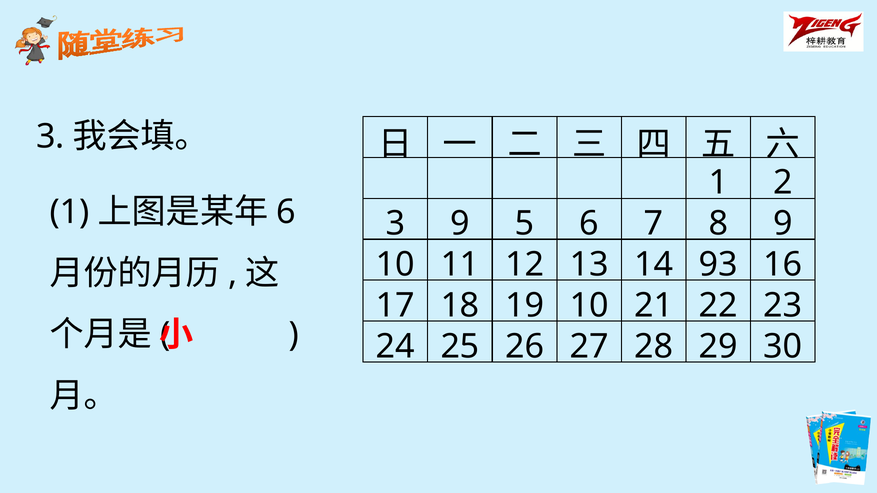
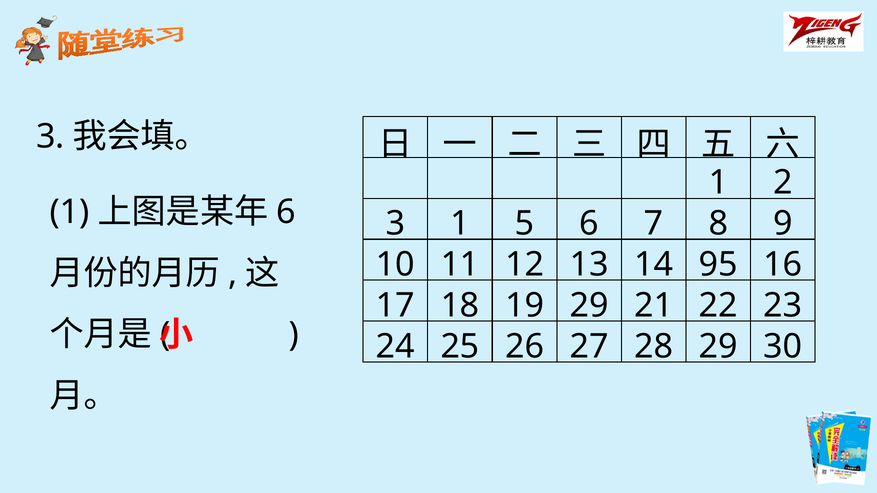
3 9: 9 -> 1
93: 93 -> 95
19 10: 10 -> 29
